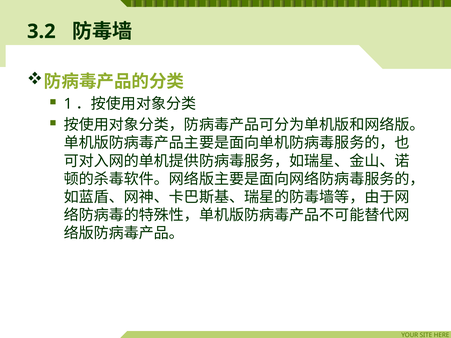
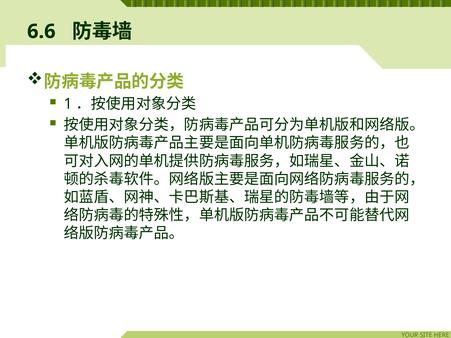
3.2: 3.2 -> 6.6
